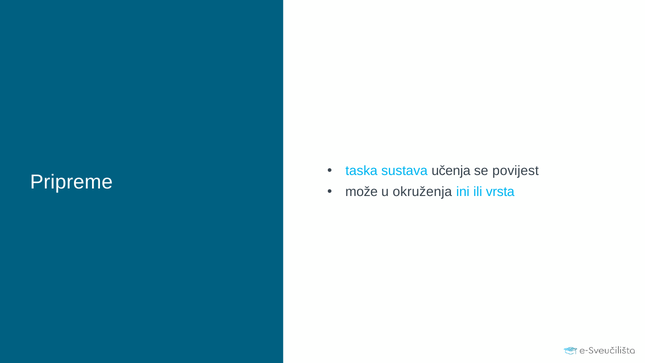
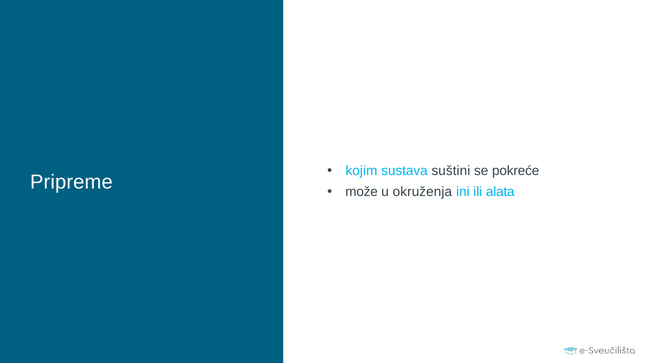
taska: taska -> kojim
učenja: učenja -> suštini
povijest: povijest -> pokreće
vrsta: vrsta -> alata
